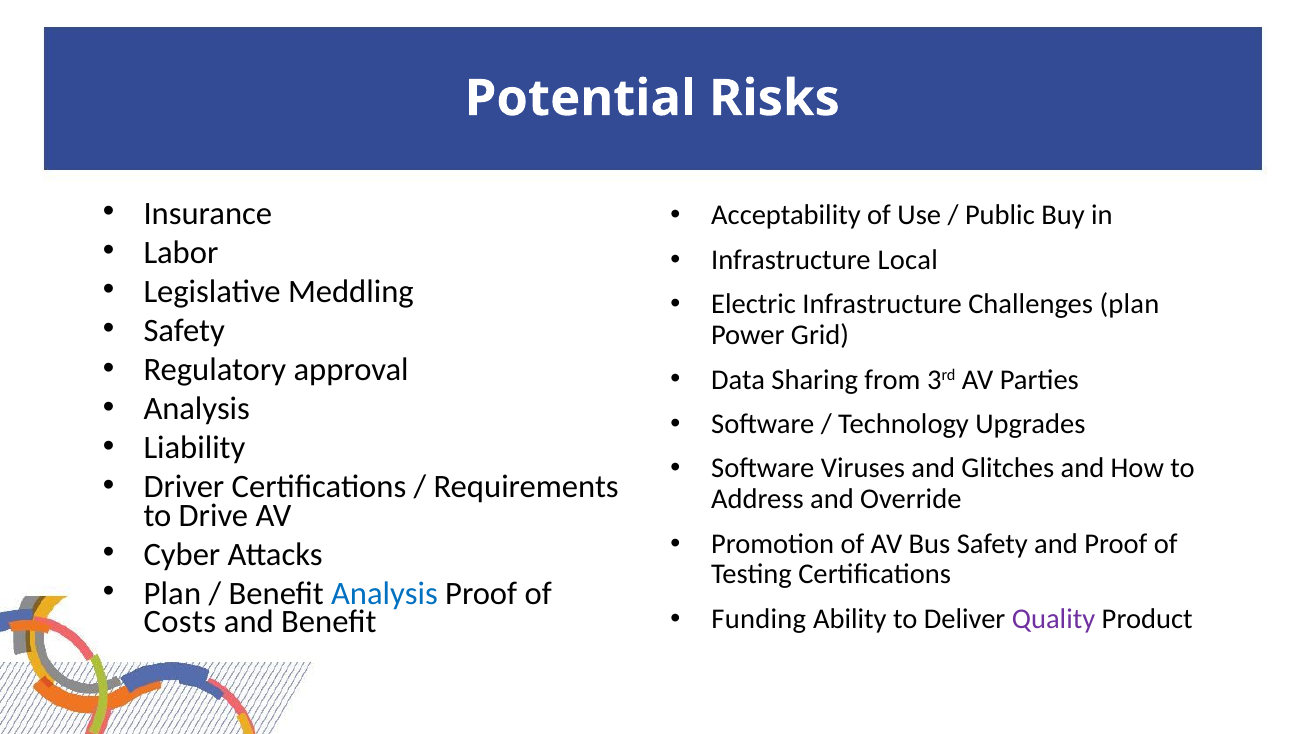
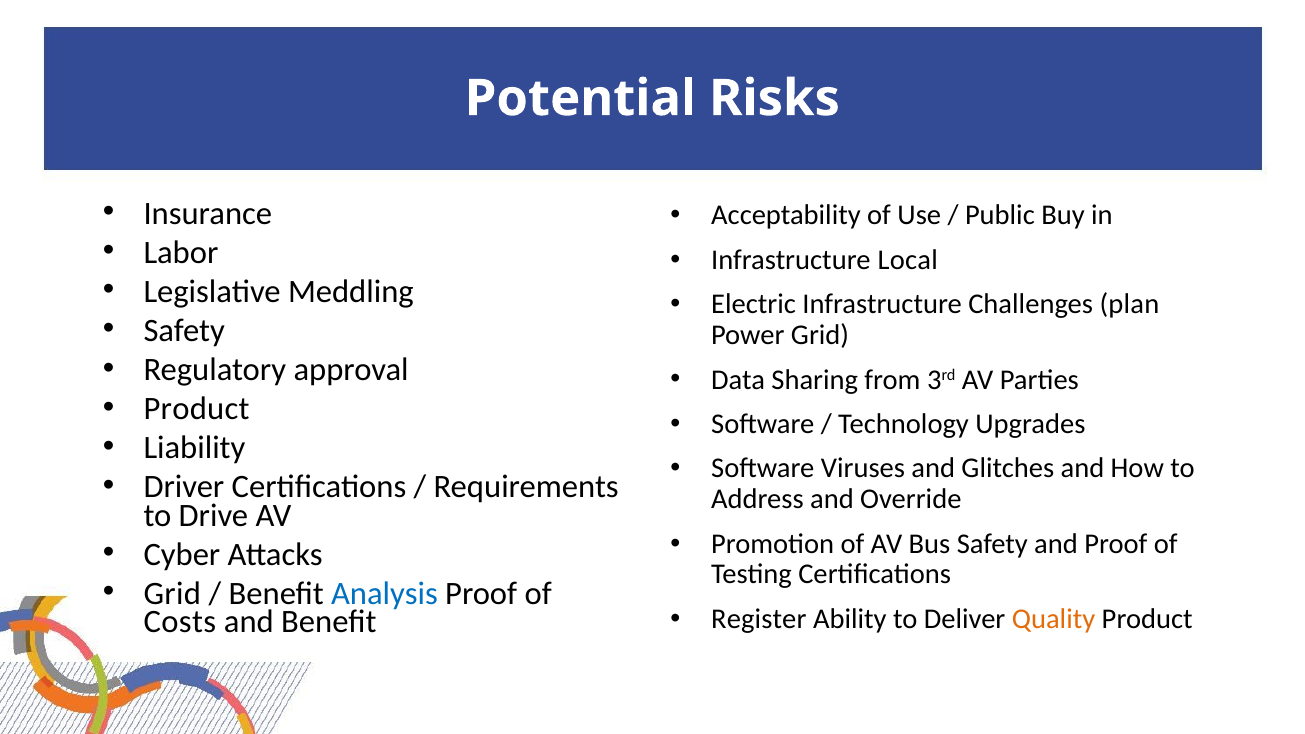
Analysis at (197, 409): Analysis -> Product
Plan at (172, 594): Plan -> Grid
Funding: Funding -> Register
Quality colour: purple -> orange
